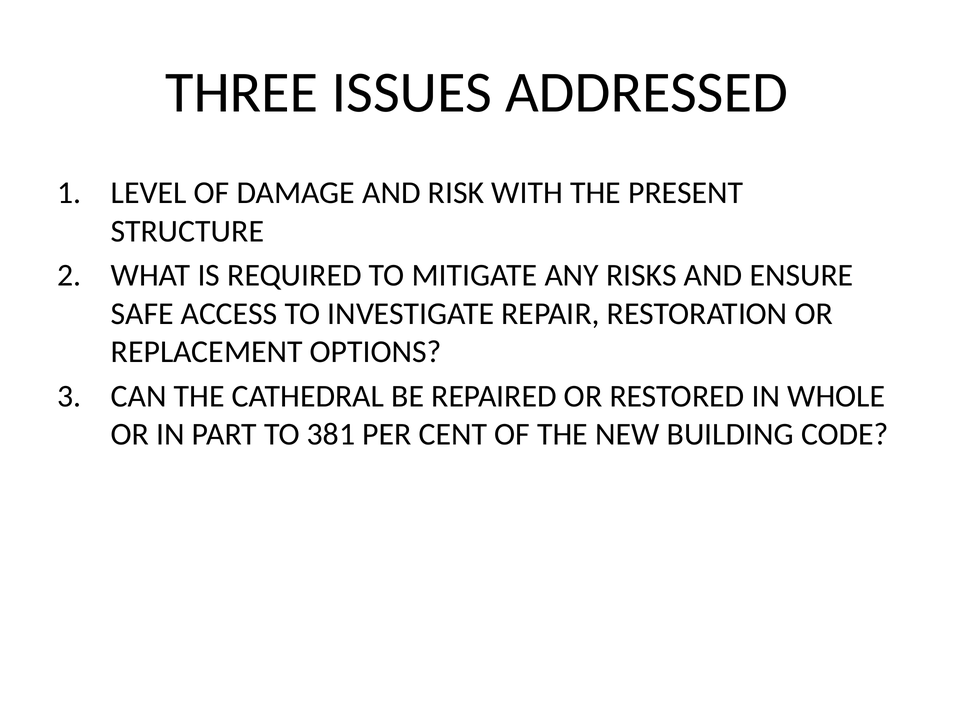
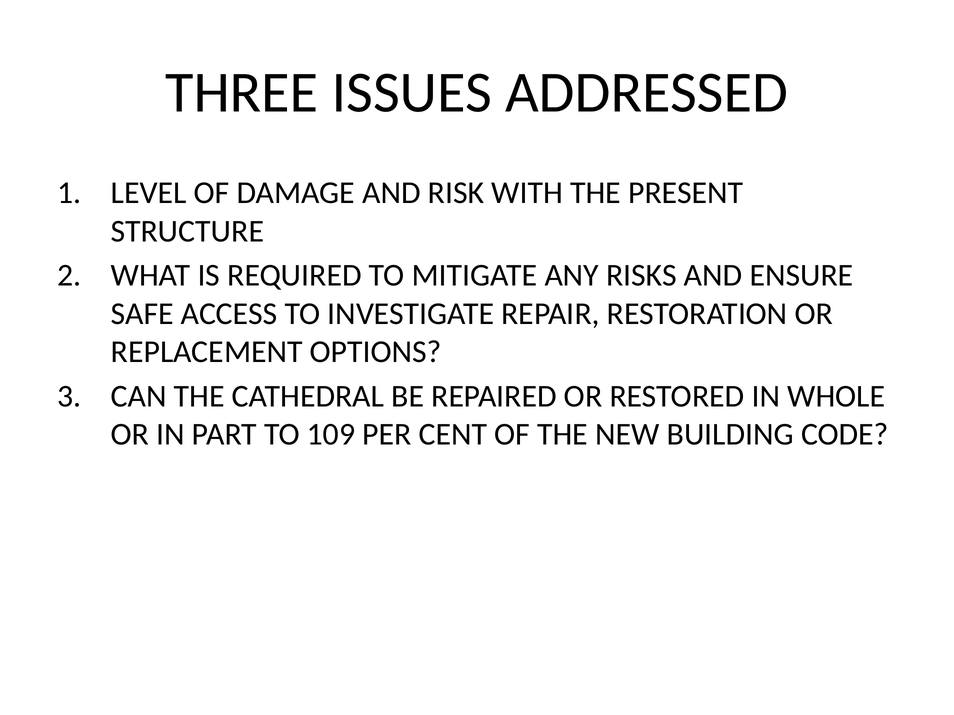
381: 381 -> 109
